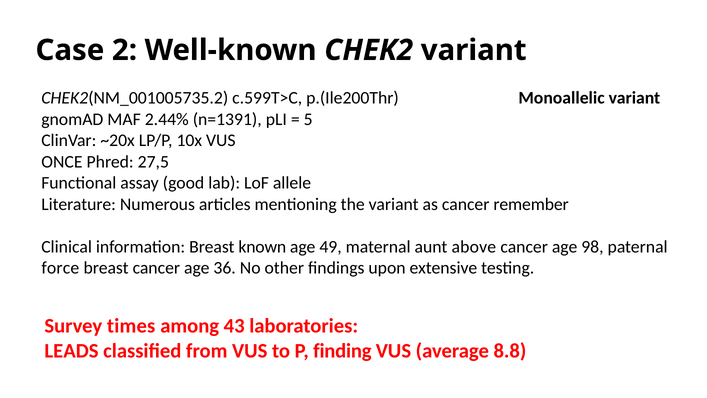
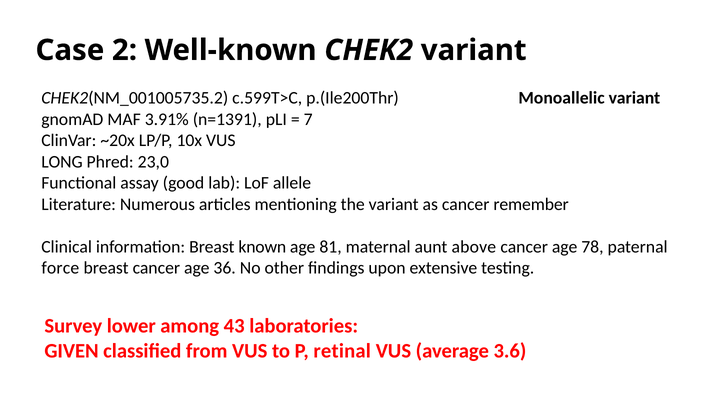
2.44%: 2.44% -> 3.91%
5: 5 -> 7
ONCE: ONCE -> LONG
27,5: 27,5 -> 23,0
49: 49 -> 81
98: 98 -> 78
times: times -> lower
LEADS: LEADS -> GIVEN
finding: finding -> retinal
8.8: 8.8 -> 3.6
